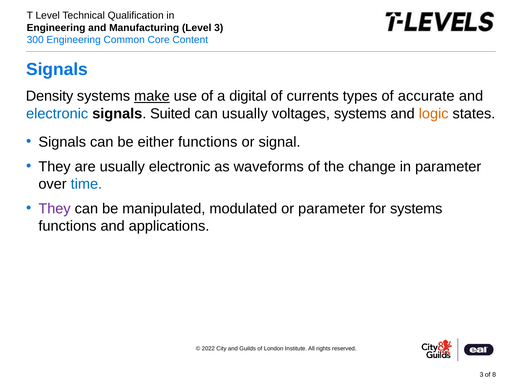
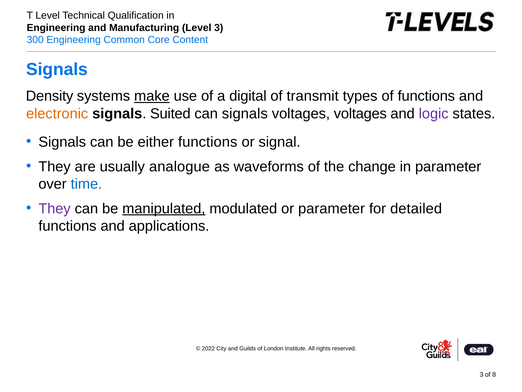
currents: currents -> transmit
of accurate: accurate -> functions
electronic at (57, 113) colour: blue -> orange
can usually: usually -> signals
voltages systems: systems -> voltages
logic colour: orange -> purple
usually electronic: electronic -> analogue
manipulated underline: none -> present
for systems: systems -> detailed
